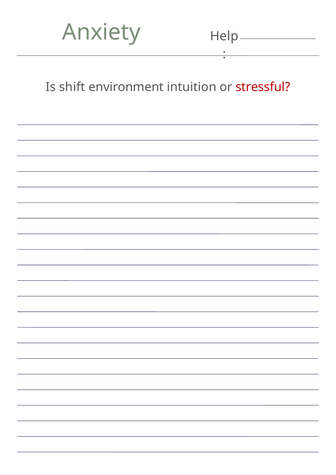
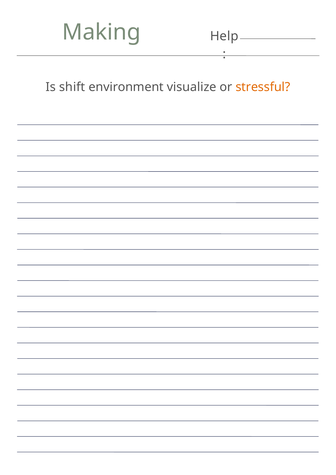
Anxiety: Anxiety -> Making
intuition: intuition -> visualize
stressful colour: red -> orange
